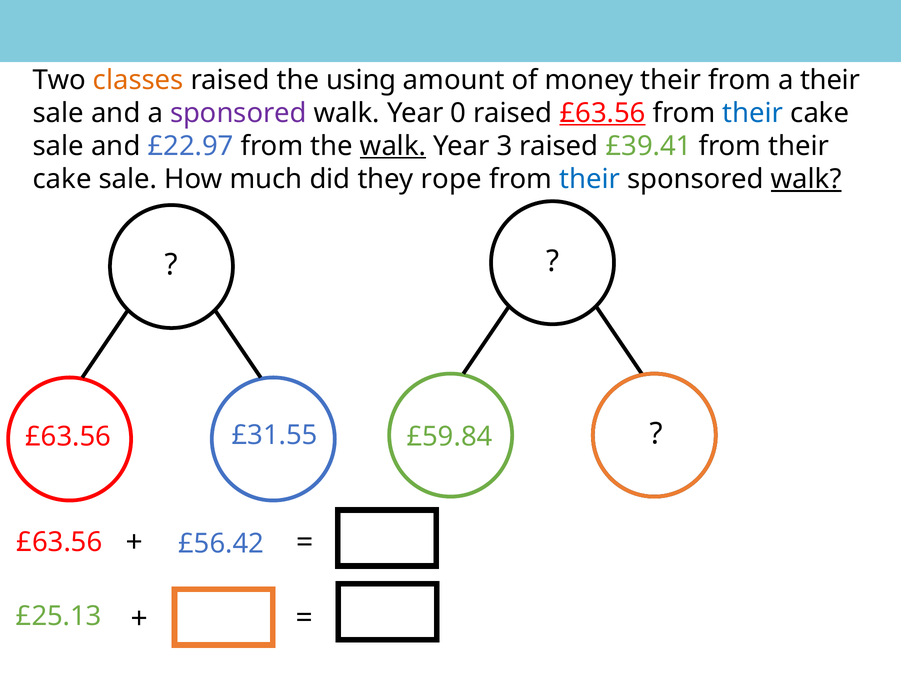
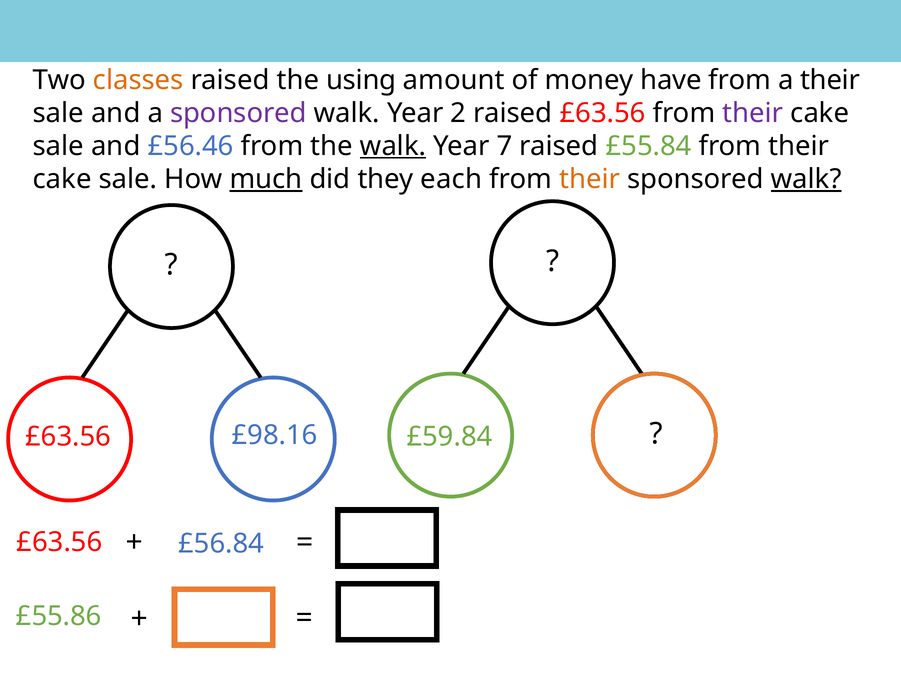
money their: their -> have
0: 0 -> 2
£63.56 at (603, 113) underline: present -> none
their at (753, 113) colour: blue -> purple
£22.97: £22.97 -> £56.46
3: 3 -> 7
£39.41: £39.41 -> £55.84
much underline: none -> present
rope: rope -> each
their at (590, 179) colour: blue -> orange
£31.55: £31.55 -> £98.16
£56.42: £56.42 -> £56.84
£25.13: £25.13 -> £55.86
